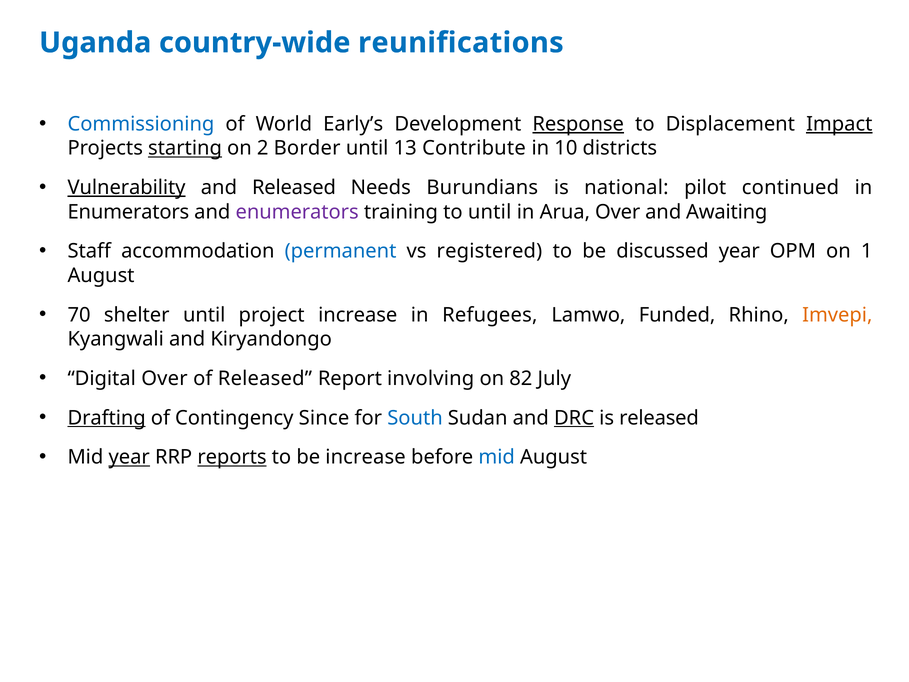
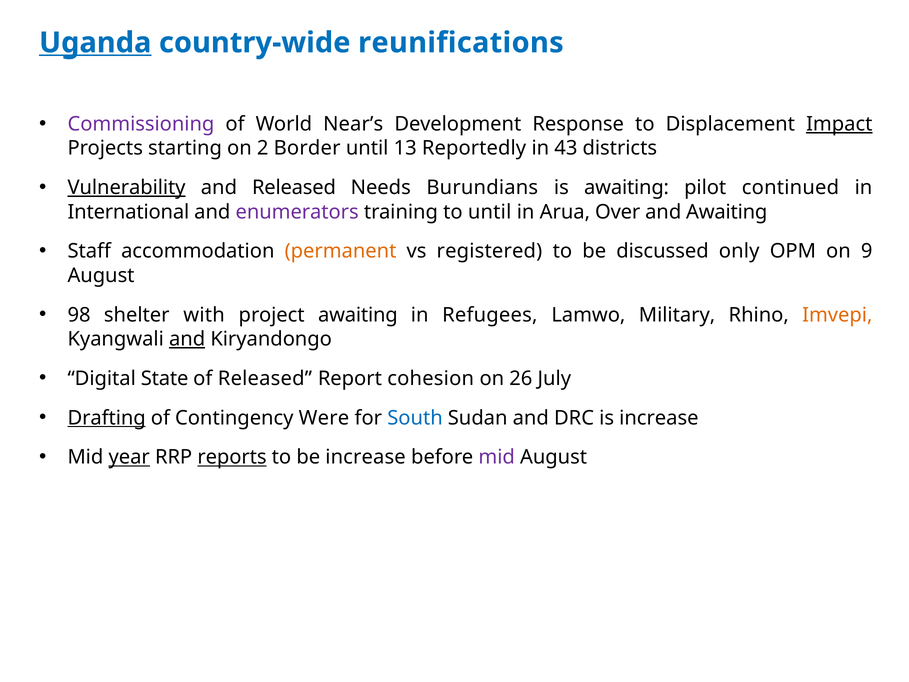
Uganda underline: none -> present
Commissioning colour: blue -> purple
Early’s: Early’s -> Near’s
Response underline: present -> none
starting underline: present -> none
Contribute: Contribute -> Reportedly
10: 10 -> 43
is national: national -> awaiting
Enumerators at (128, 212): Enumerators -> International
permanent colour: blue -> orange
discussed year: year -> only
1: 1 -> 9
70: 70 -> 98
shelter until: until -> with
project increase: increase -> awaiting
Funded: Funded -> Military
and at (187, 339) underline: none -> present
Digital Over: Over -> State
involving: involving -> cohesion
82: 82 -> 26
Since: Since -> Were
DRC underline: present -> none
is released: released -> increase
mid at (497, 457) colour: blue -> purple
